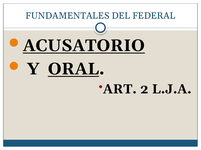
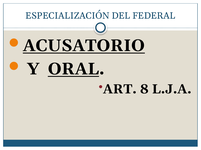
FUNDAMENTALES: FUNDAMENTALES -> ESPECIALIZACIÓN
2: 2 -> 8
